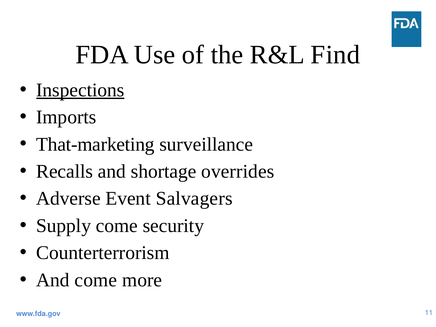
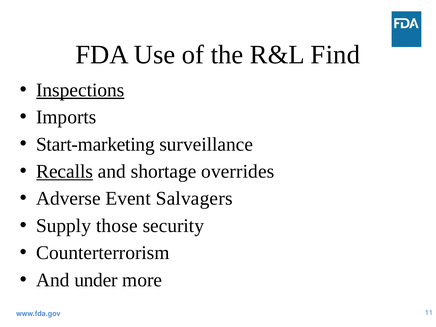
That-marketing: That-marketing -> Start-marketing
Recalls underline: none -> present
Supply come: come -> those
And come: come -> under
